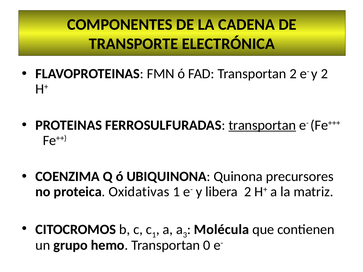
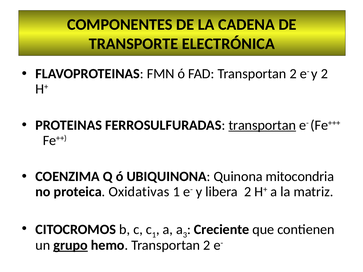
precursores: precursores -> mitocondria
Molécula: Molécula -> Creciente
grupo underline: none -> present
hemo Transportan 0: 0 -> 2
